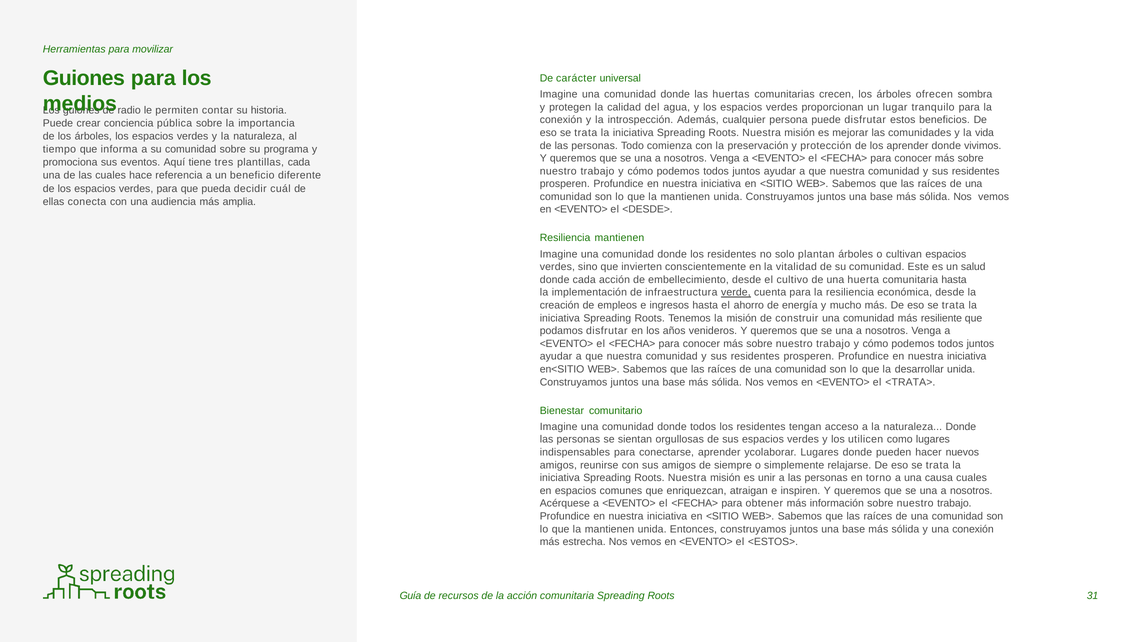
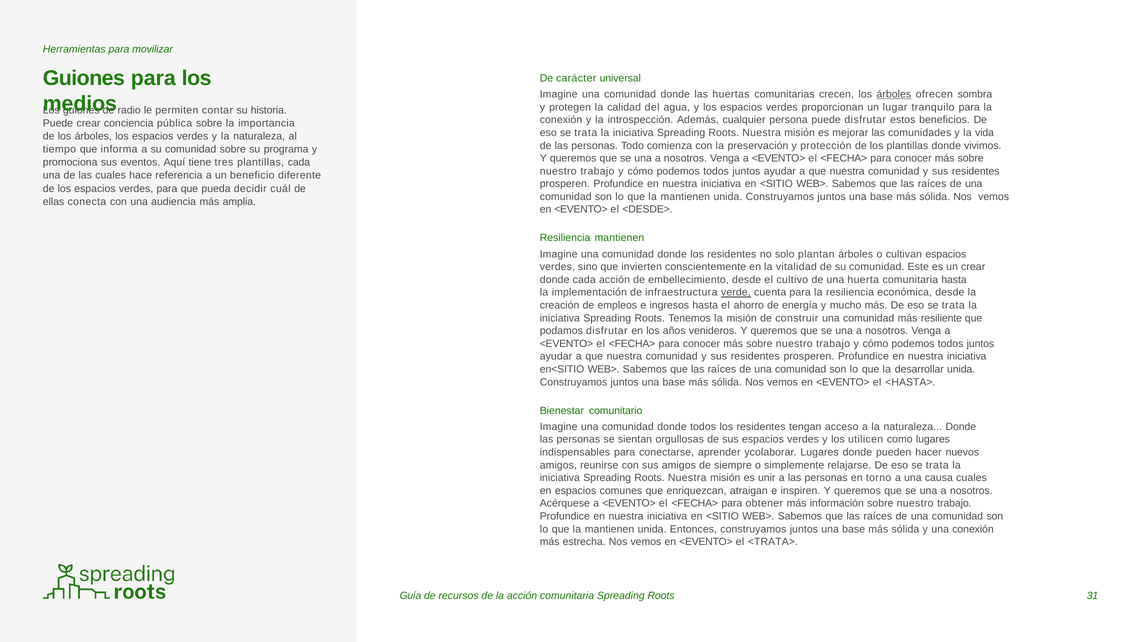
árboles at (894, 94) underline: none -> present
los aprender: aprender -> plantillas
un salud: salud -> crear
<TRATA>: <TRATA> -> <HASTA>
<ESTOS>: <ESTOS> -> <TRATA>
